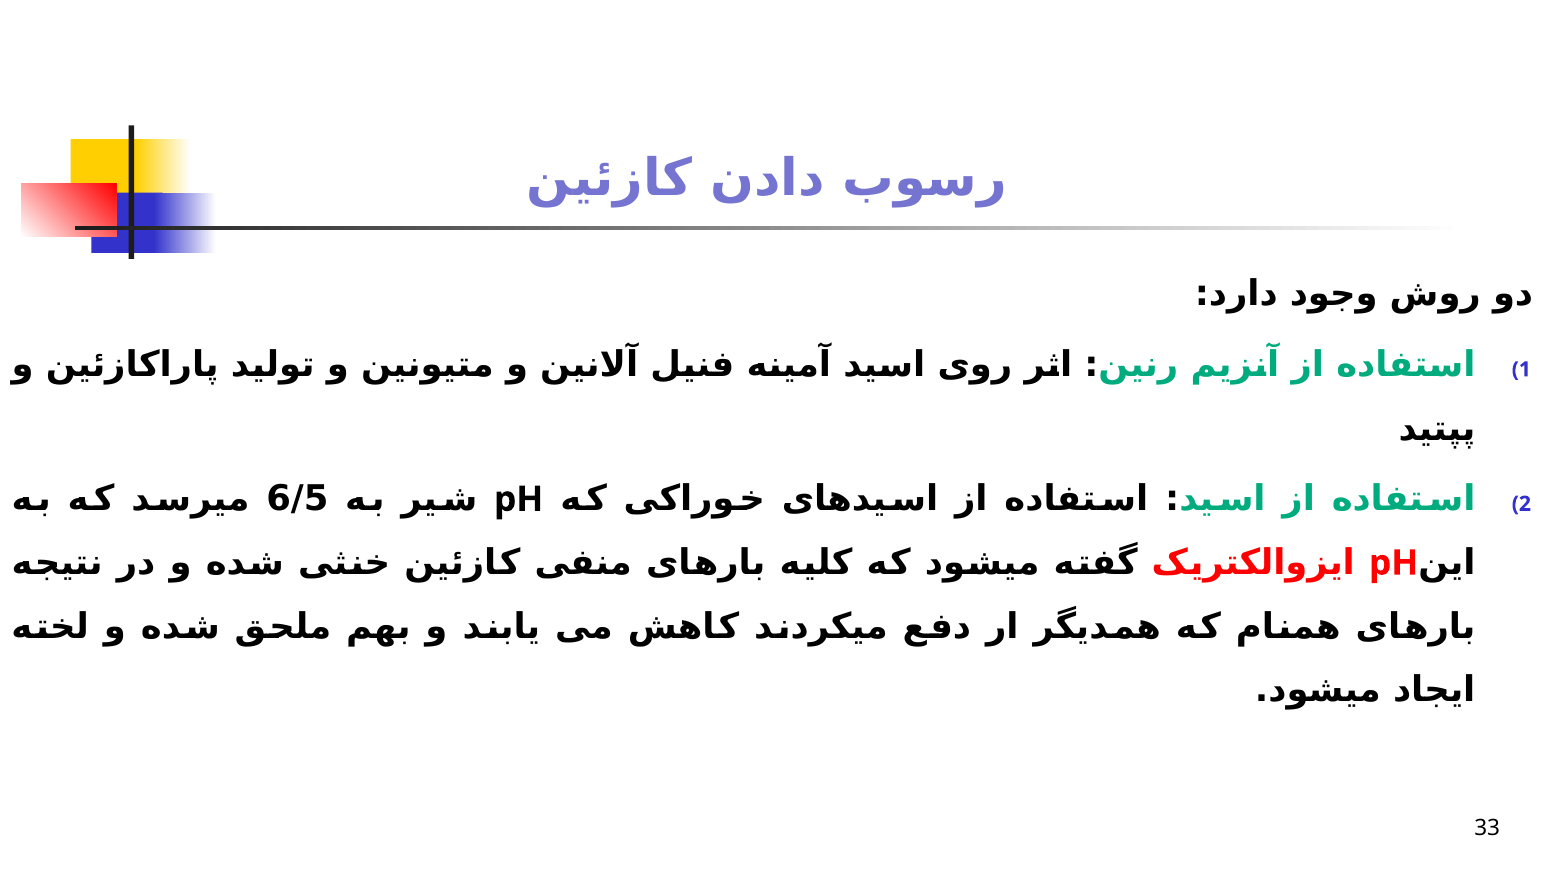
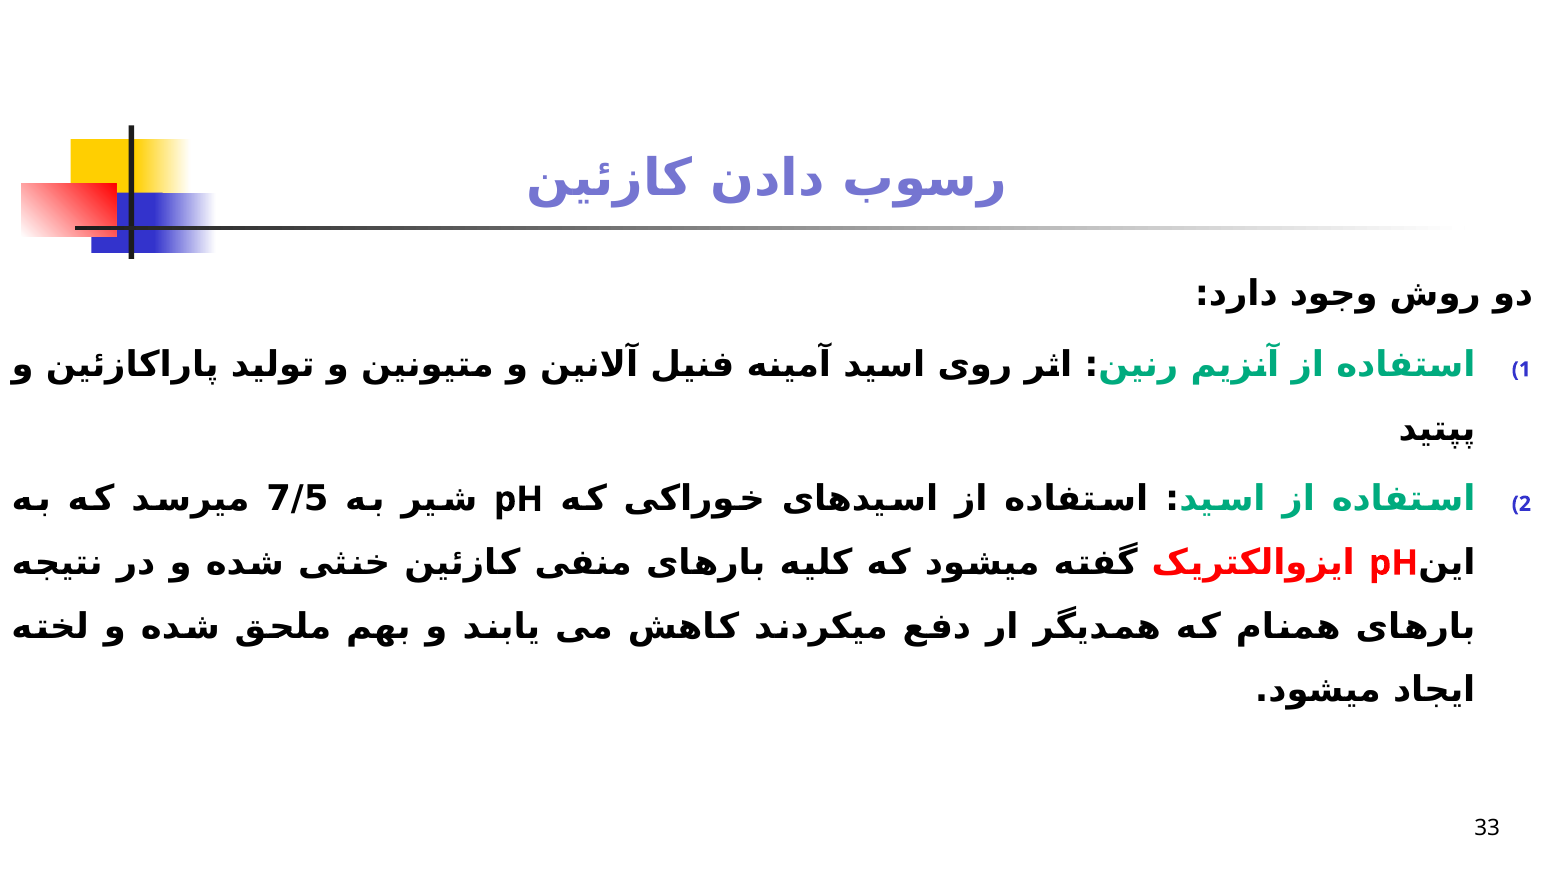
6/5: 6/5 -> 7/5
